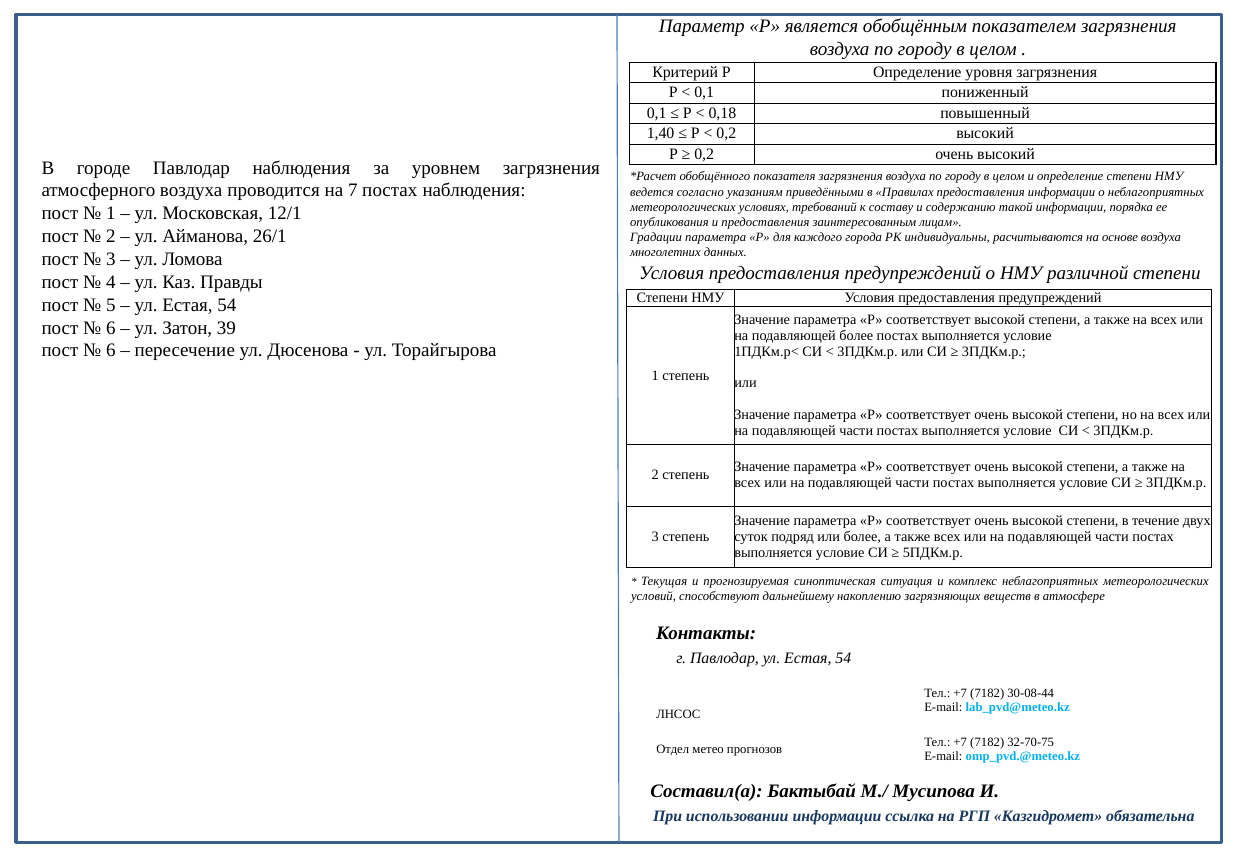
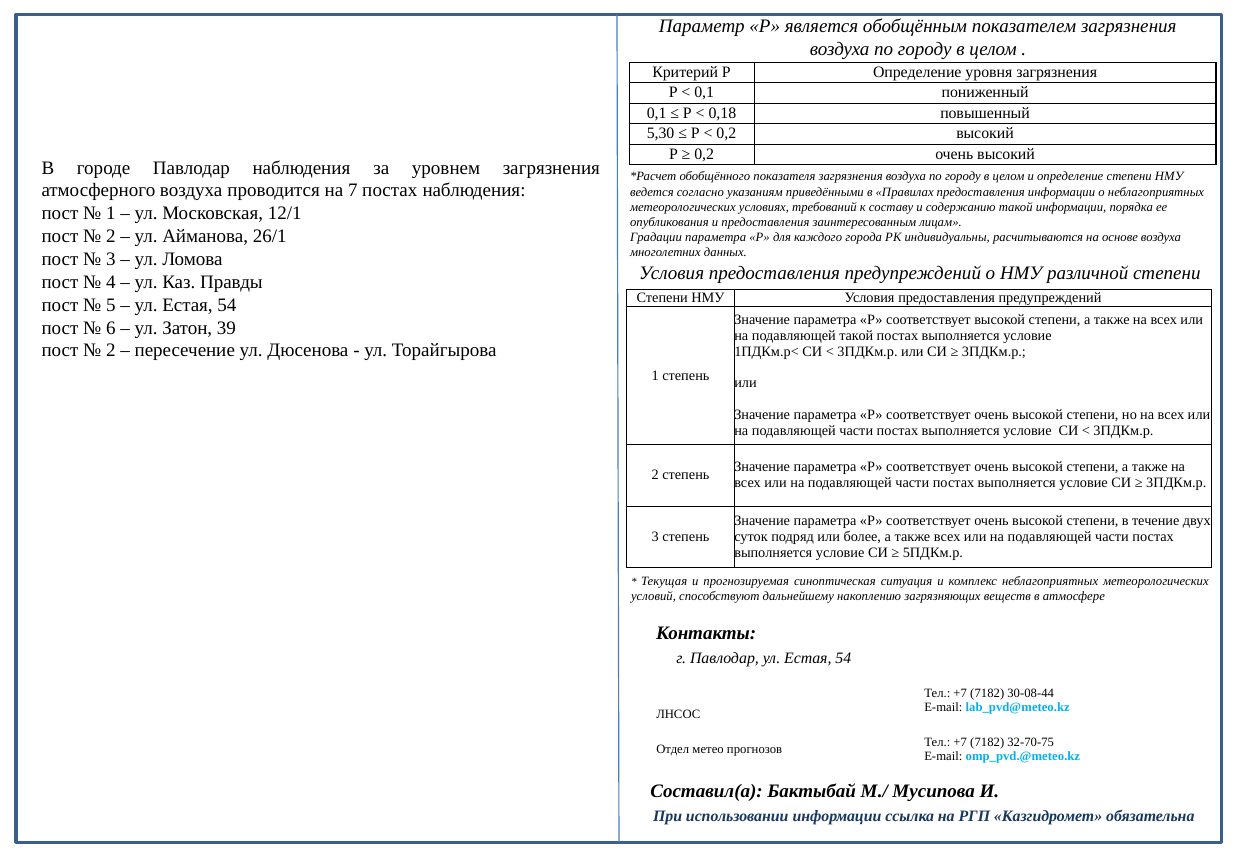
1,40: 1,40 -> 5,30
подавляющей более: более -> такой
6 at (111, 351): 6 -> 2
